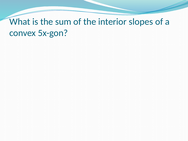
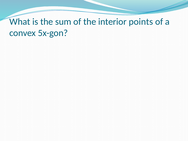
slopes: slopes -> points
